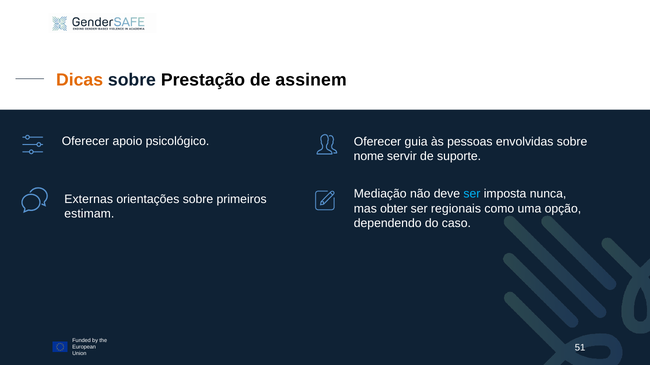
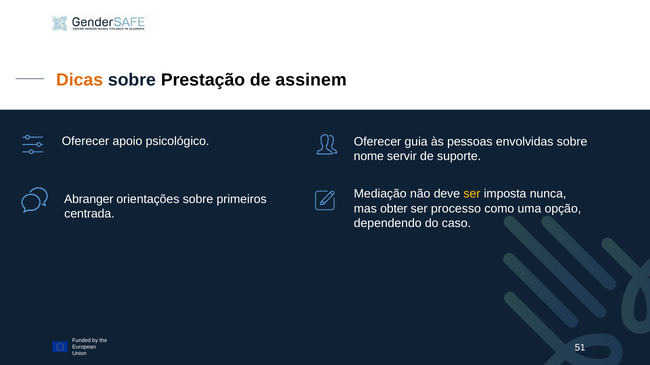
ser at (472, 194) colour: light blue -> yellow
Externas: Externas -> Abranger
regionais: regionais -> processo
estimam: estimam -> centrada
